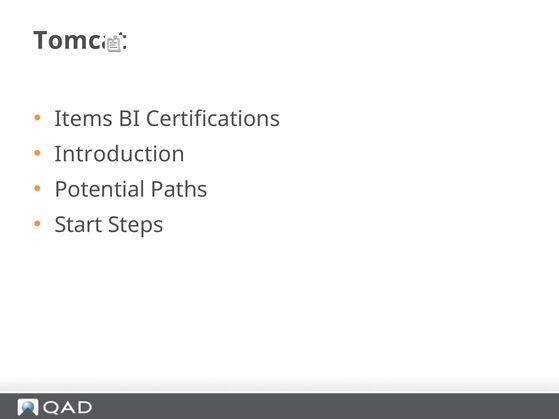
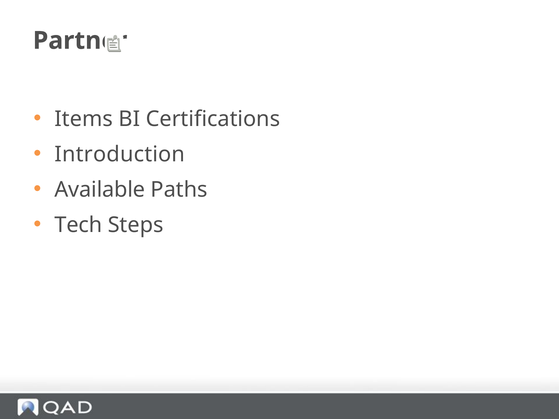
Tomcat: Tomcat -> Partner
Potential: Potential -> Available
Start: Start -> Tech
